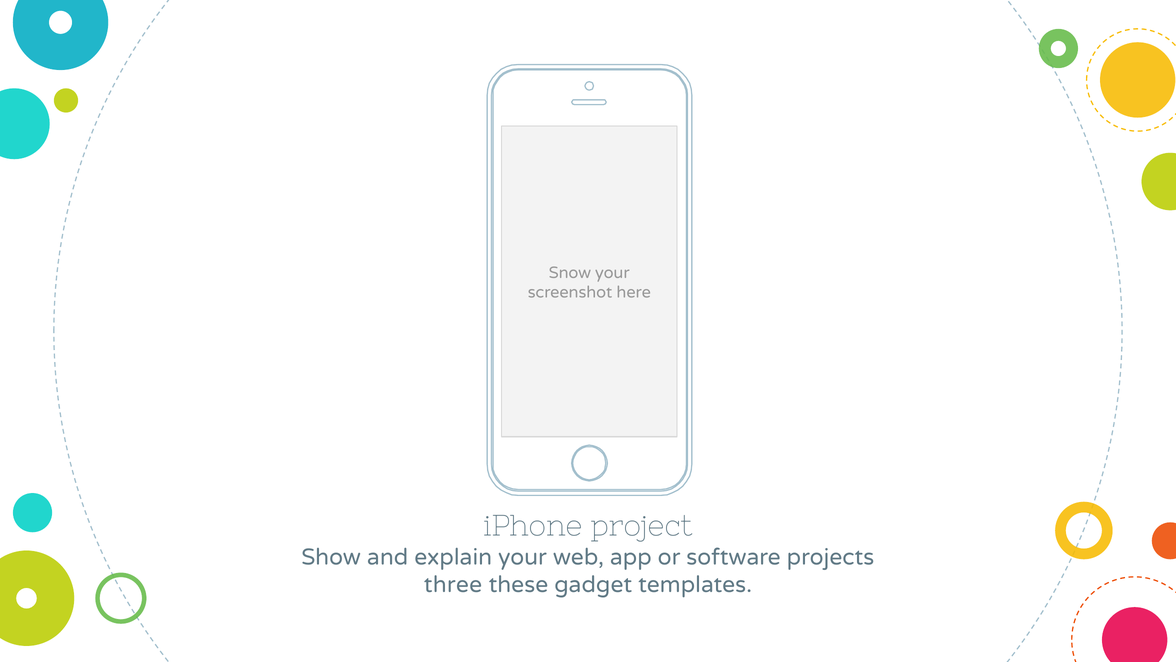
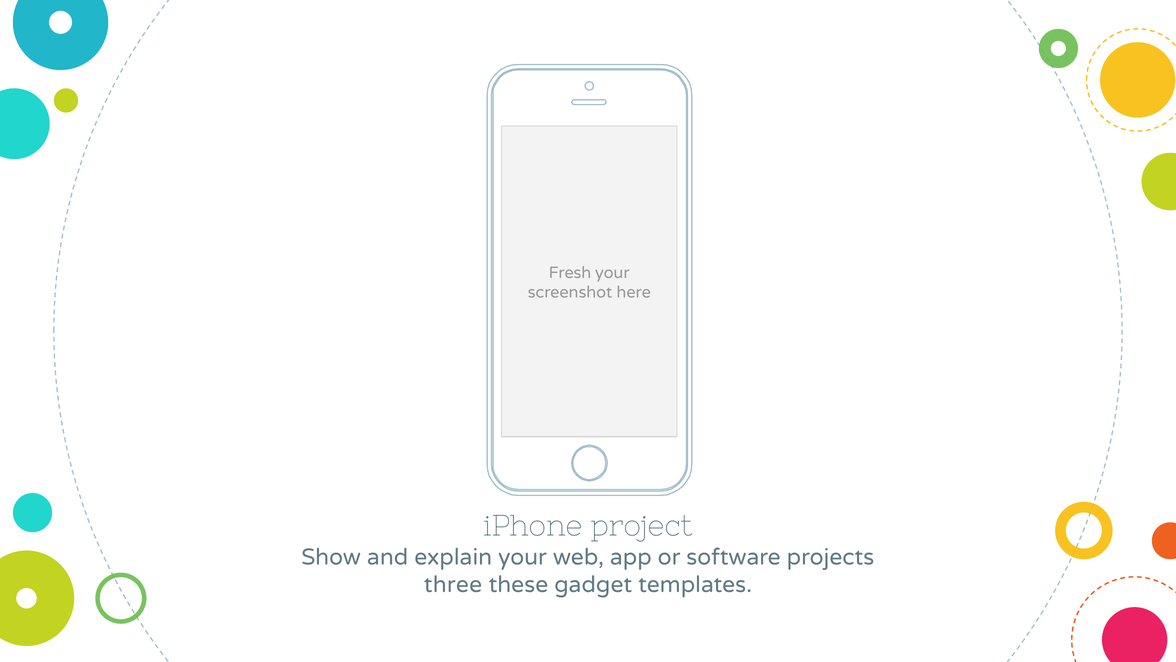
Snow: Snow -> Fresh
